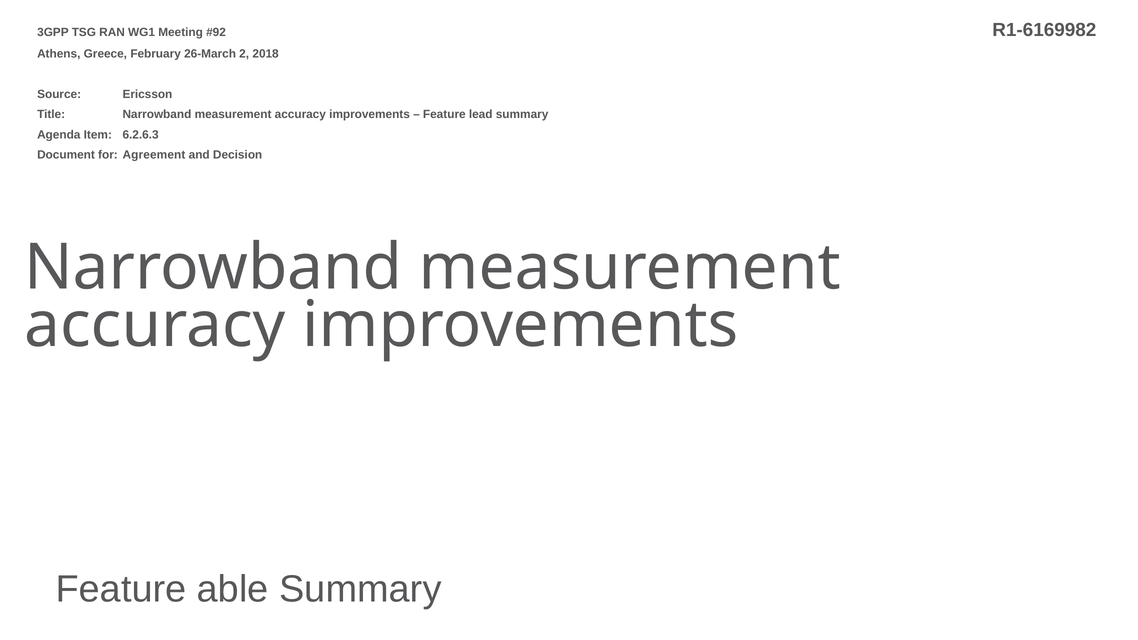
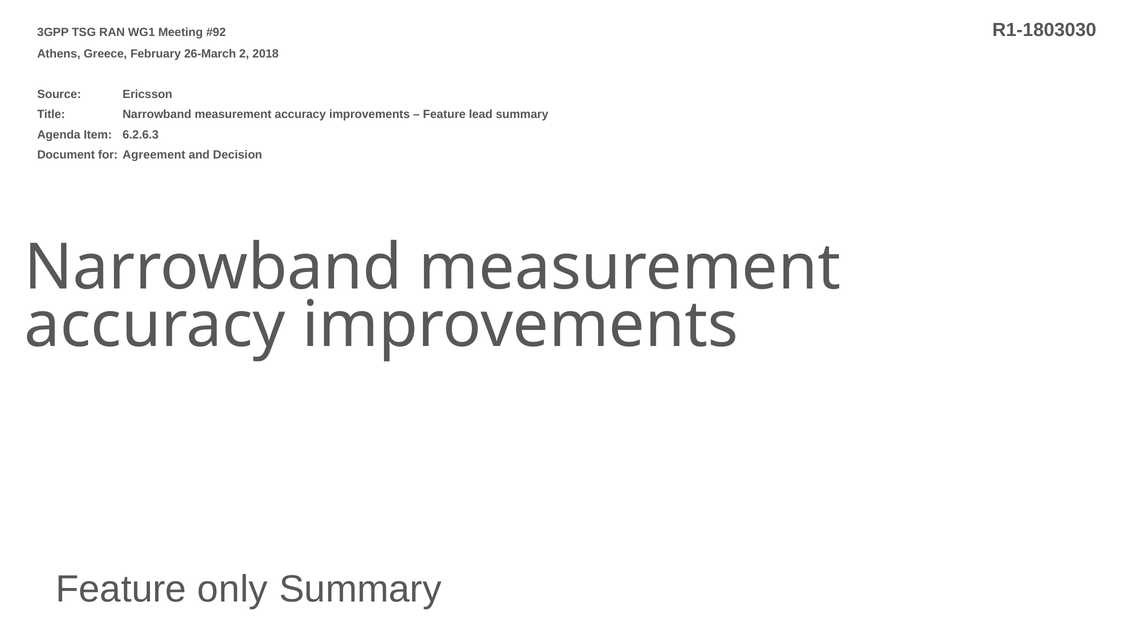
R1-6169982: R1-6169982 -> R1-1803030
able: able -> only
